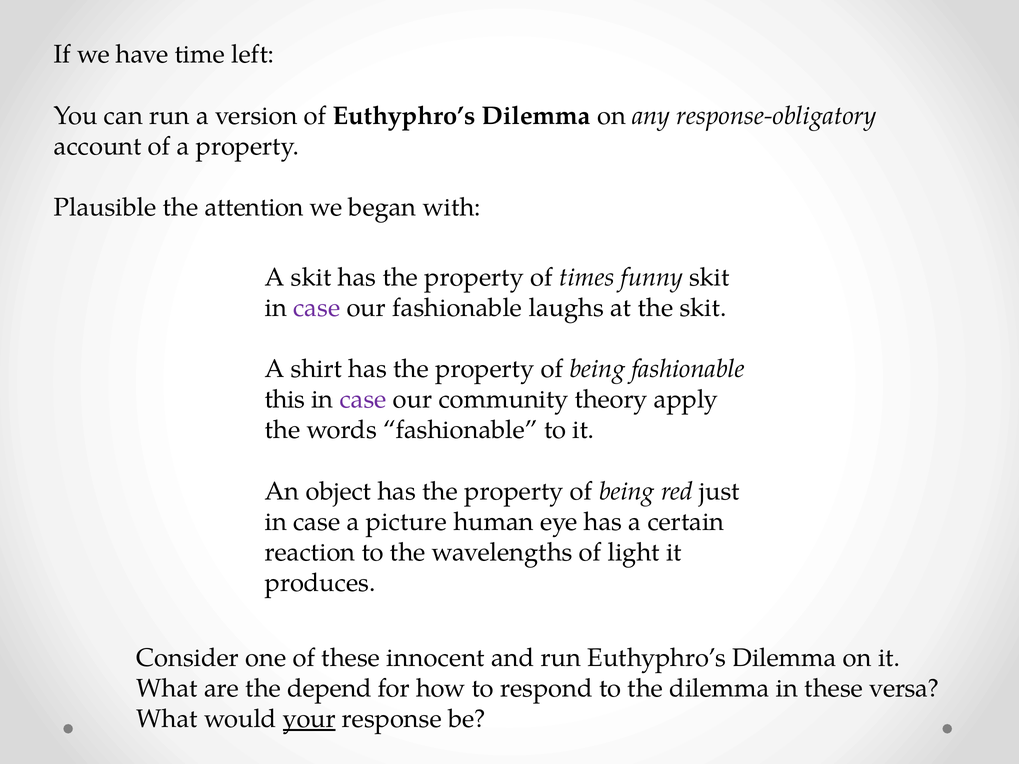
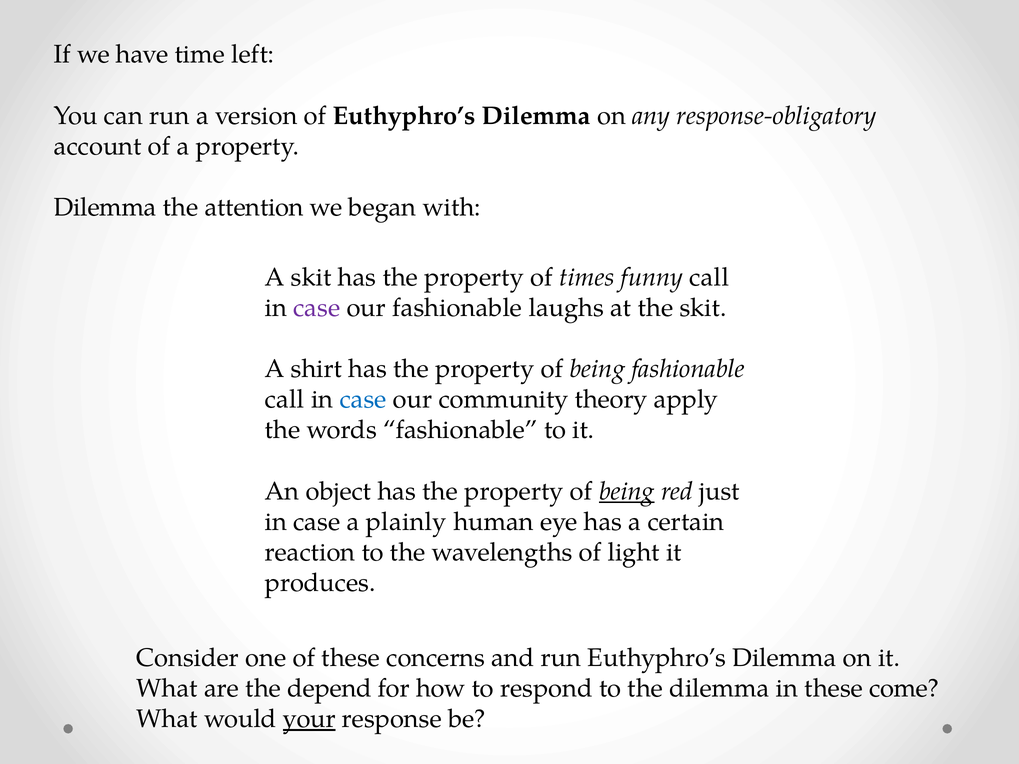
Plausible at (105, 207): Plausible -> Dilemma
funny skit: skit -> call
this at (285, 400): this -> call
case at (363, 400) colour: purple -> blue
being at (627, 491) underline: none -> present
picture: picture -> plainly
innocent: innocent -> concerns
versa: versa -> come
